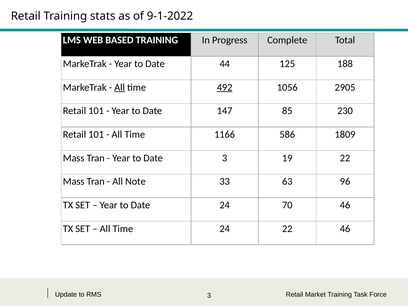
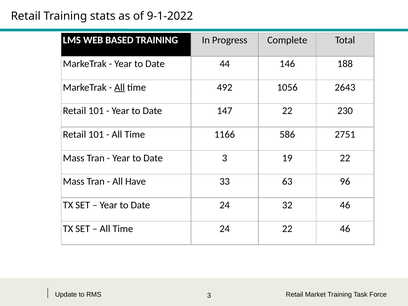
125: 125 -> 146
492 underline: present -> none
2905: 2905 -> 2643
147 85: 85 -> 22
1809: 1809 -> 2751
Note: Note -> Have
70: 70 -> 32
